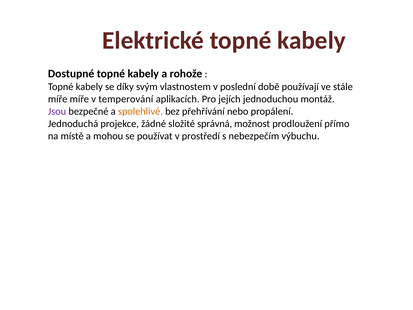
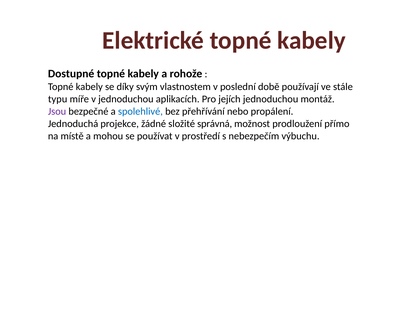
míře at (58, 99): míře -> typu
v temperování: temperování -> jednoduchou
spolehlivé colour: orange -> blue
